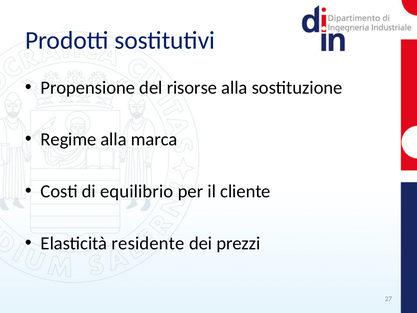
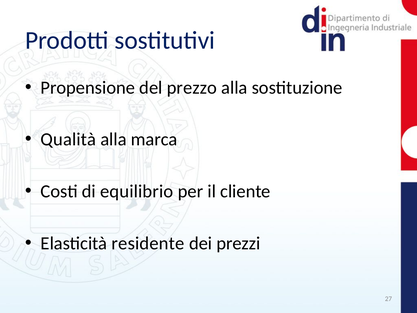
risorse: risorse -> prezzo
Regime: Regime -> Qualità
